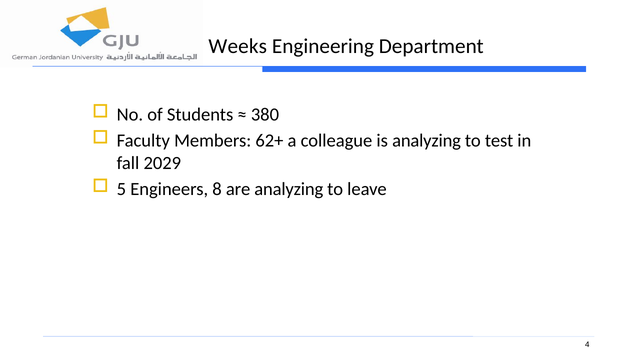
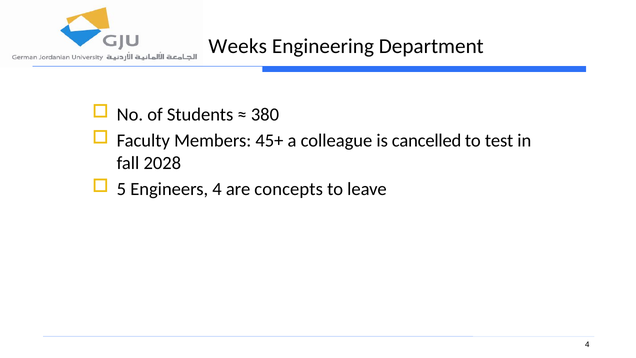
62+: 62+ -> 45+
is analyzing: analyzing -> cancelled
2029: 2029 -> 2028
Engineers 8: 8 -> 4
are analyzing: analyzing -> concepts
